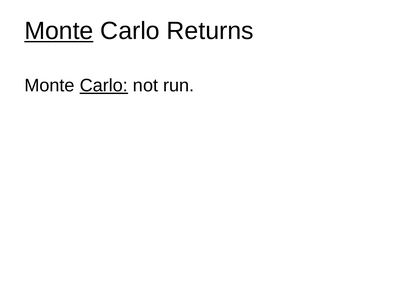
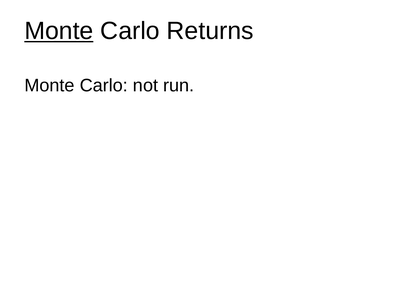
Carlo at (104, 85) underline: present -> none
